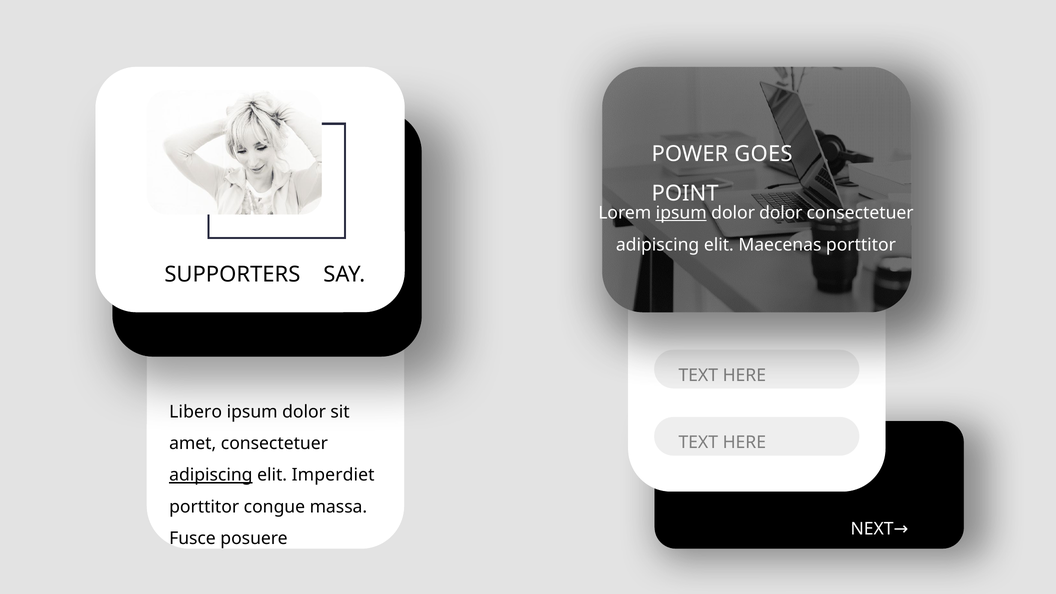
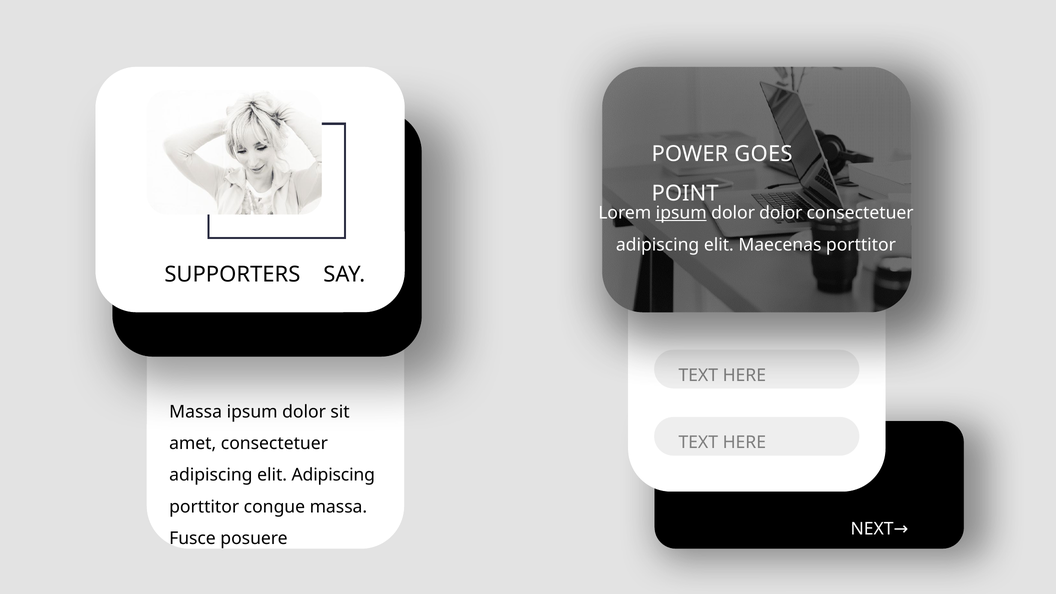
Libero at (196, 412): Libero -> Massa
adipiscing at (211, 475) underline: present -> none
elit Imperdiet: Imperdiet -> Adipiscing
